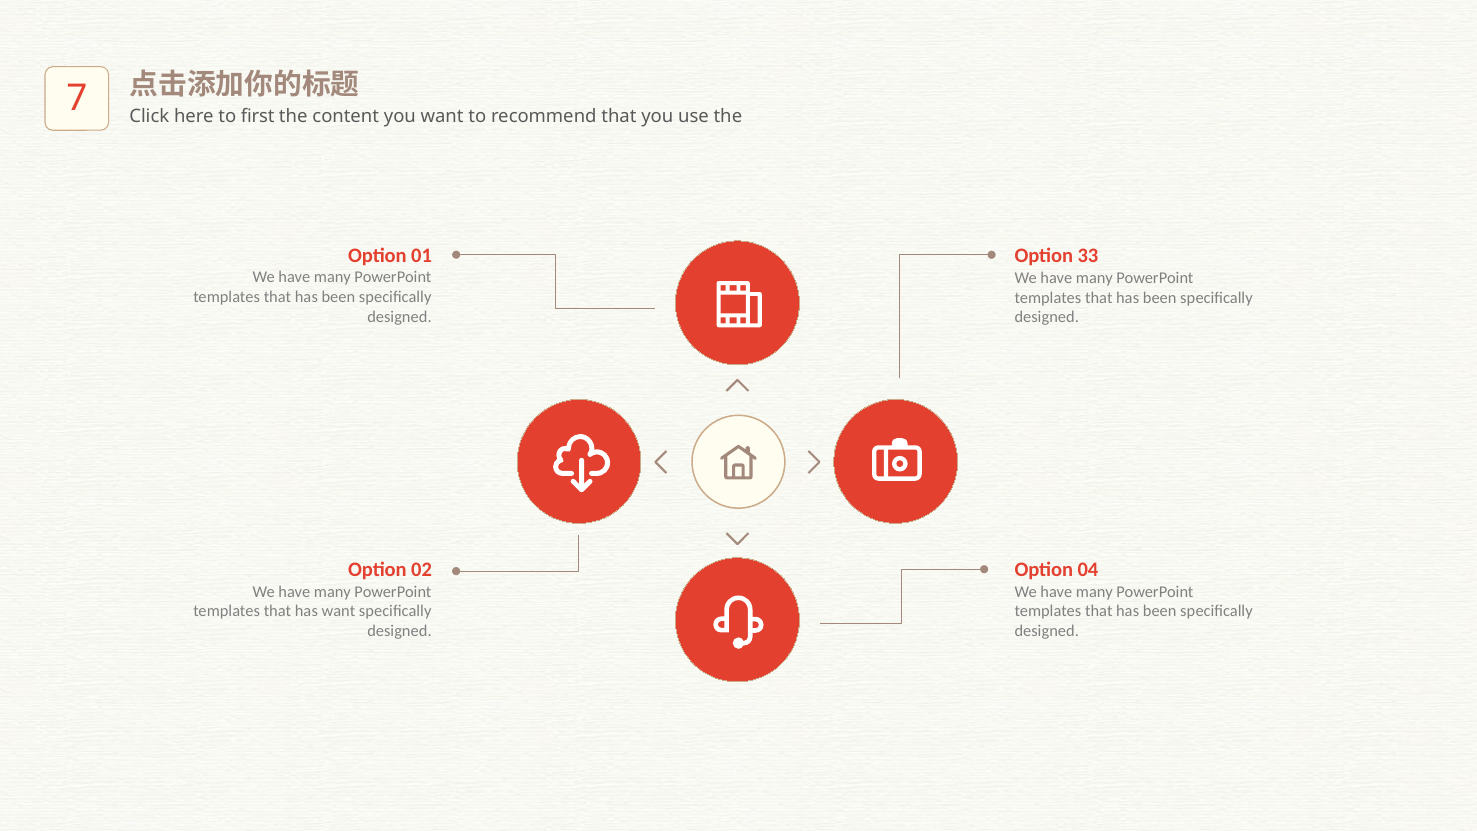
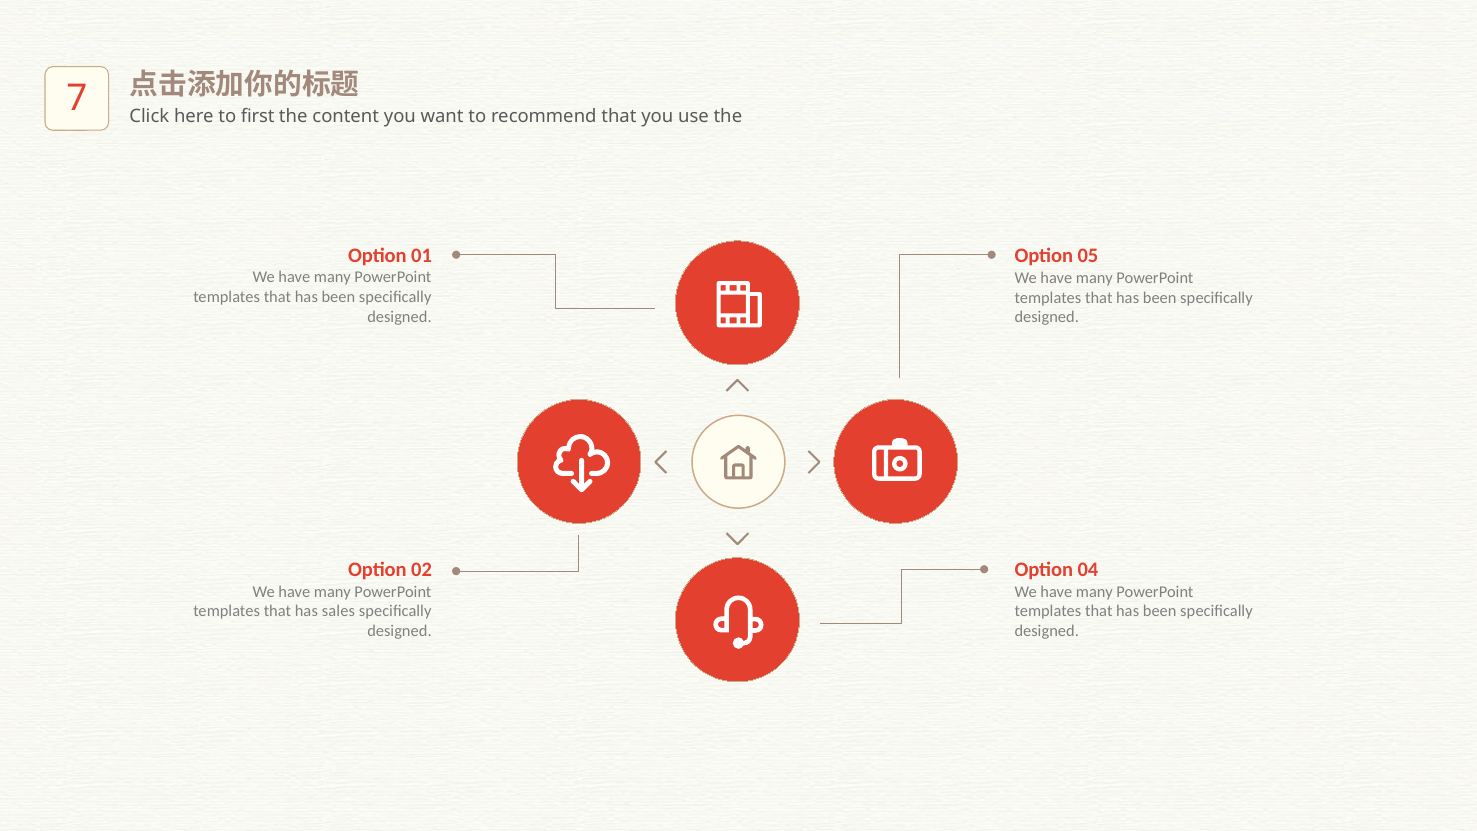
33: 33 -> 05
has want: want -> sales
